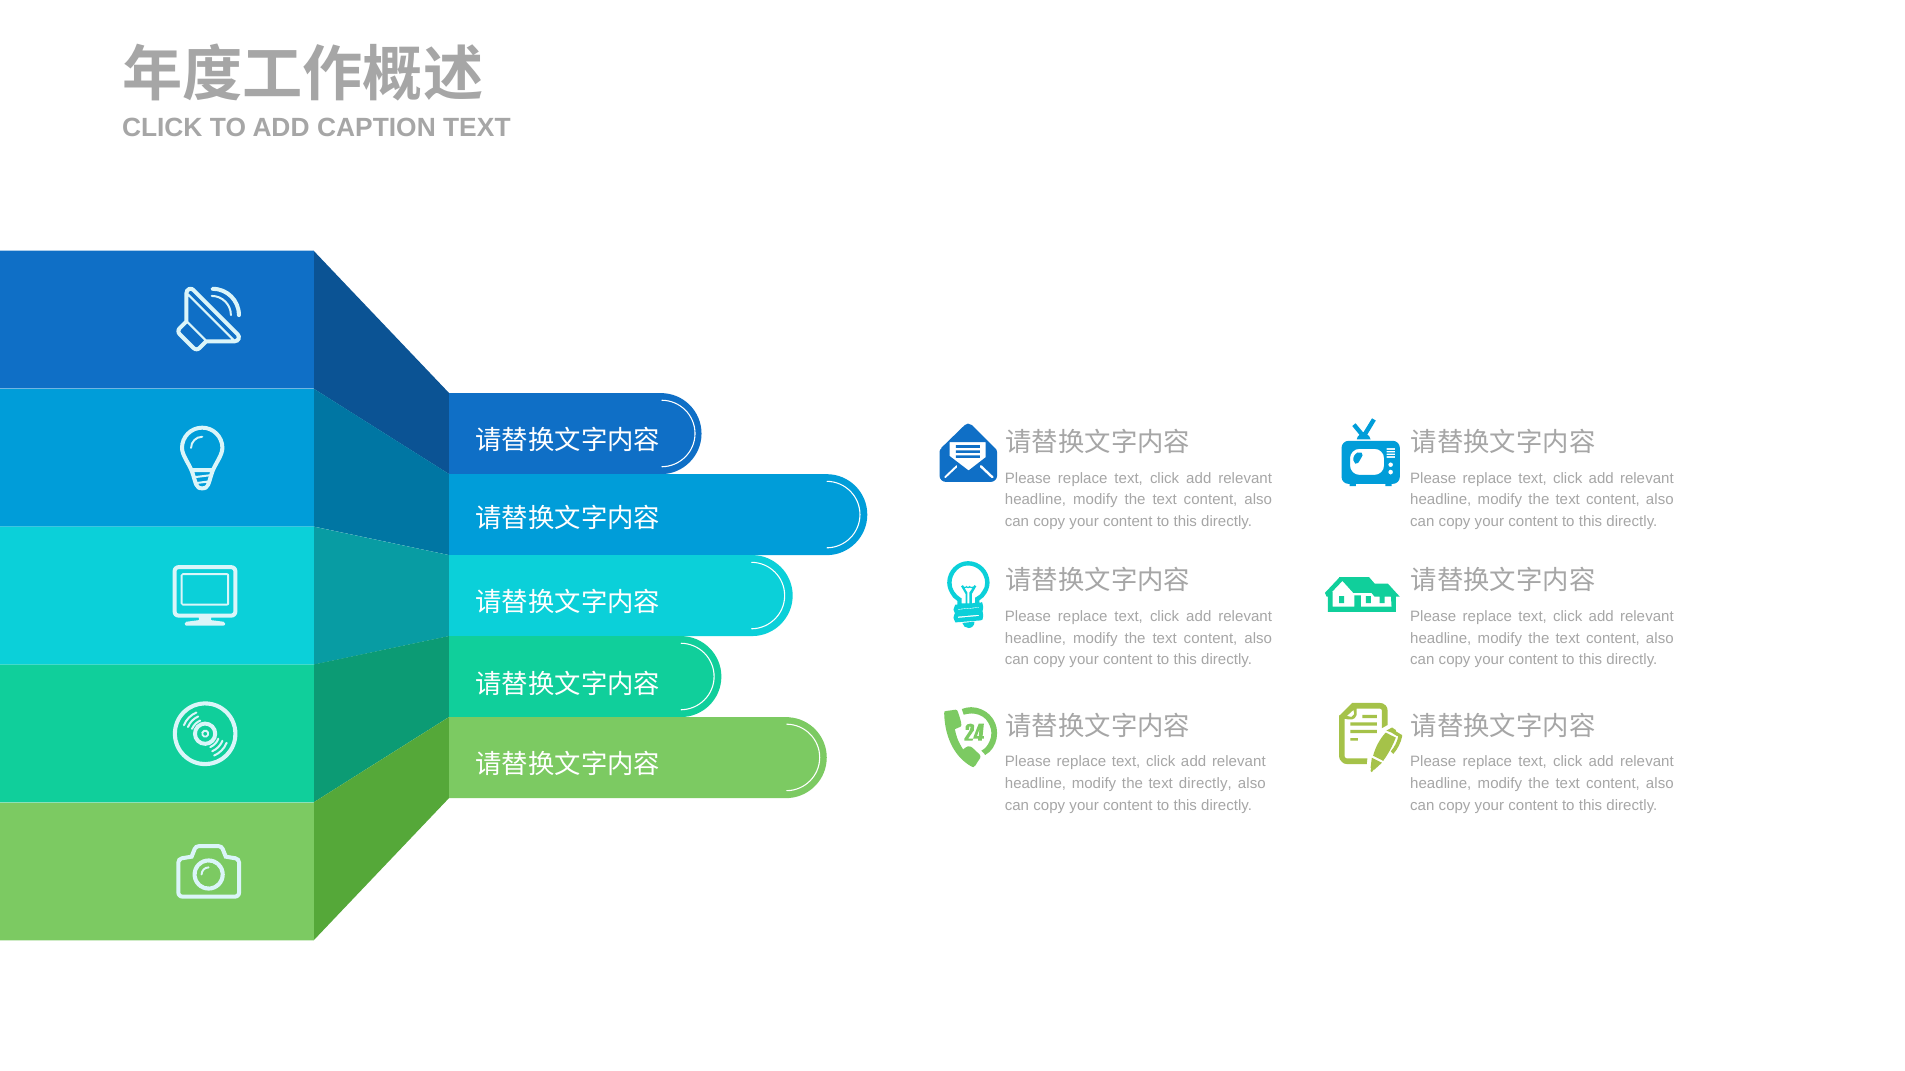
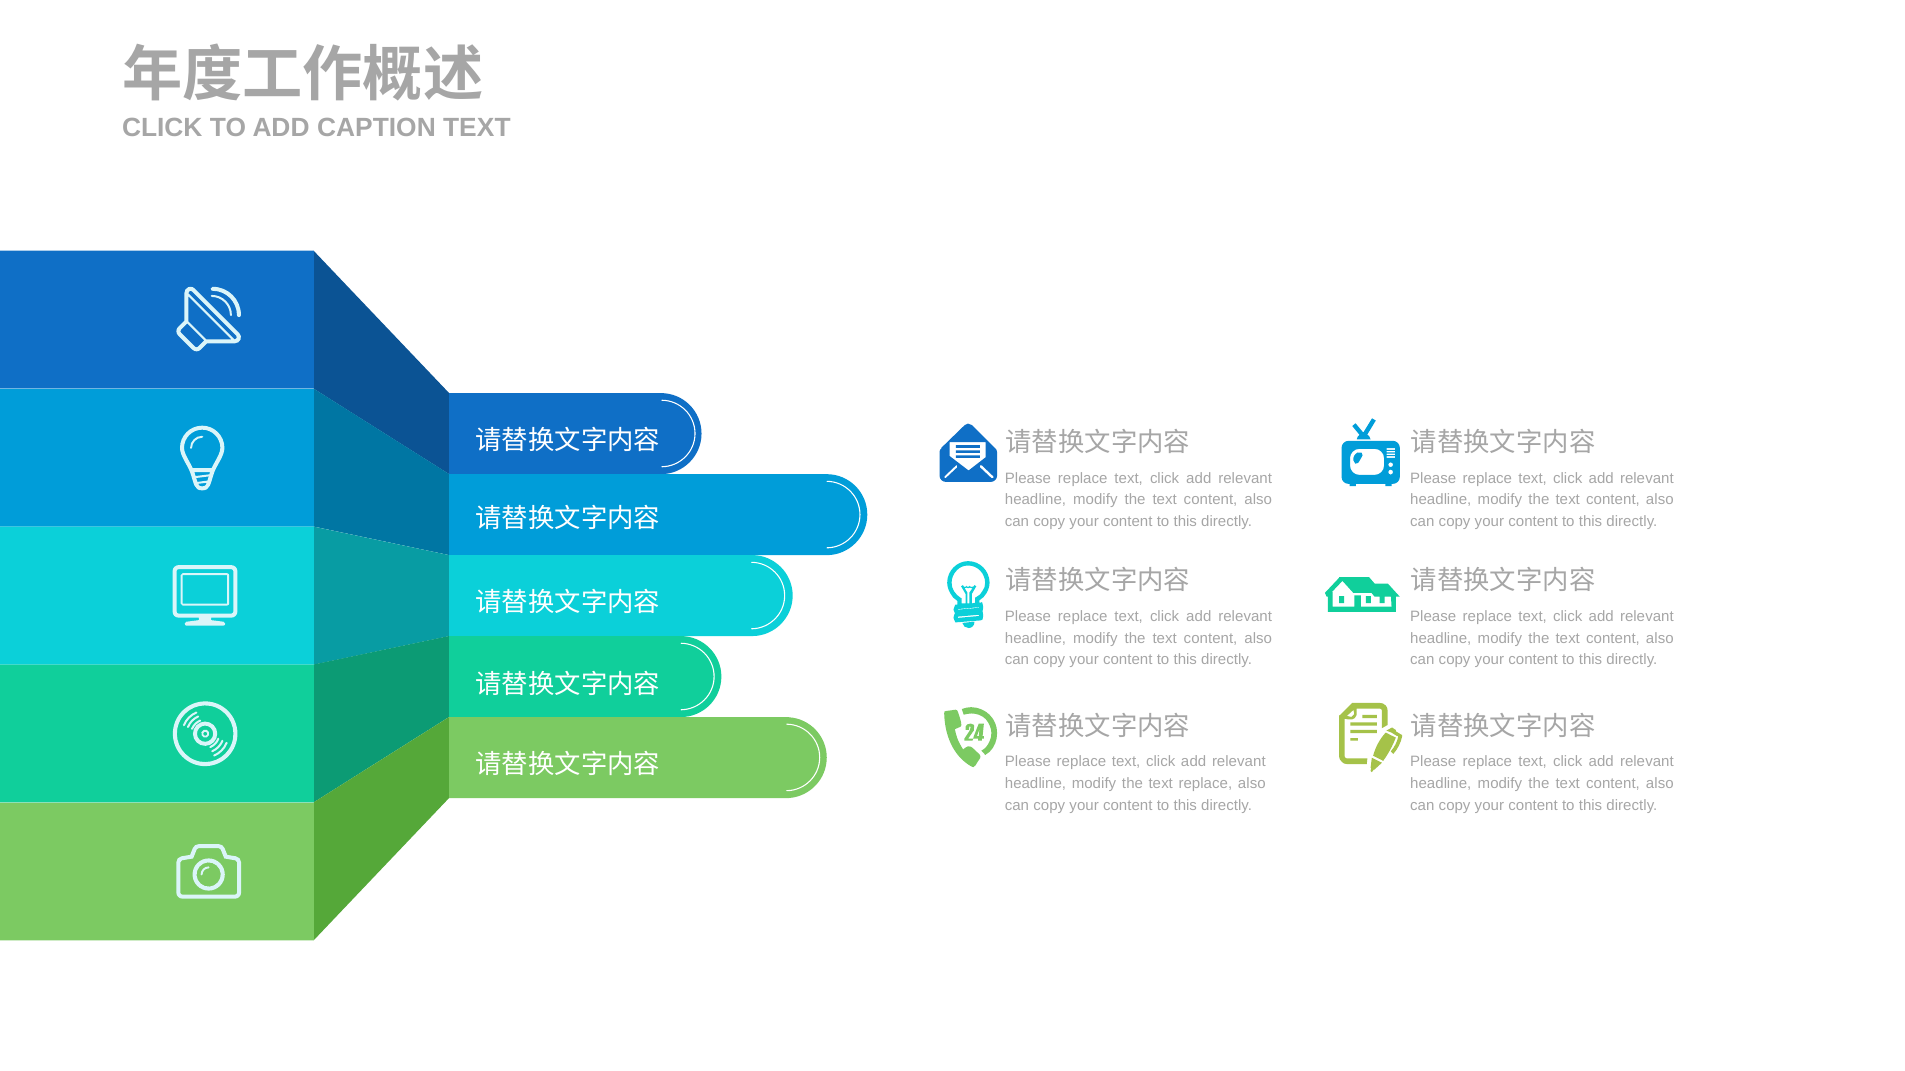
text directly: directly -> replace
